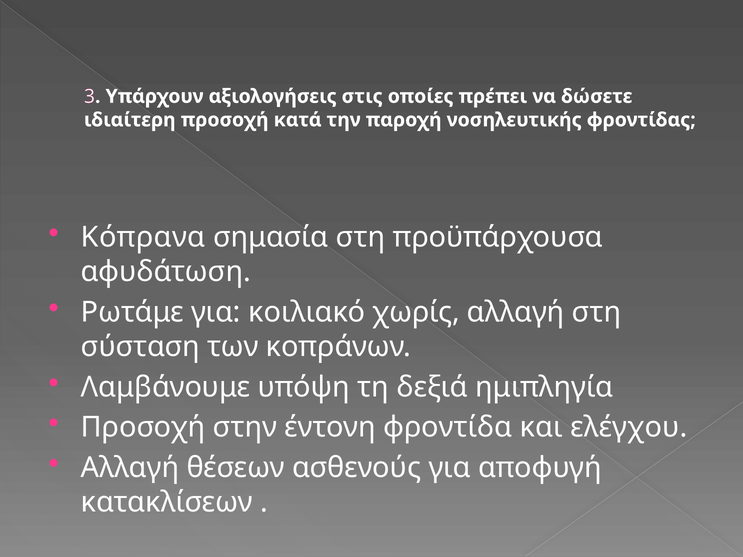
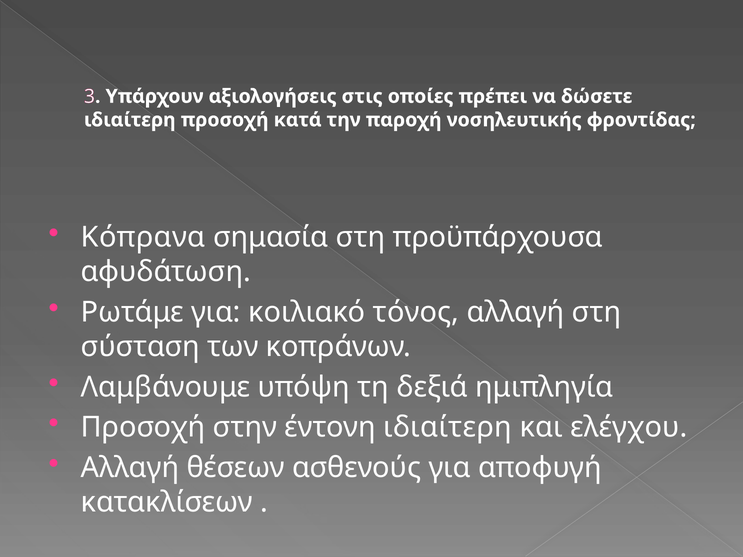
χωρίς: χωρίς -> τόνος
έντονη φροντίδα: φροντίδα -> ιδιαίτερη
